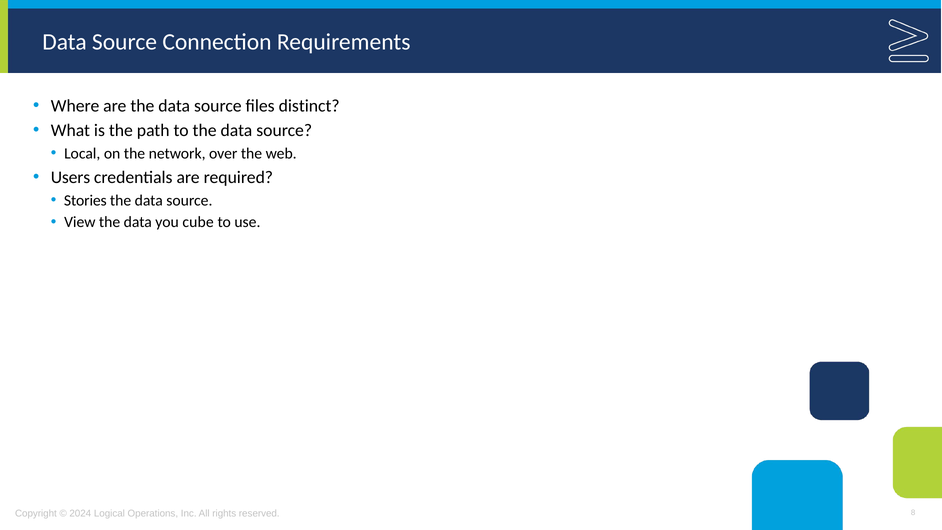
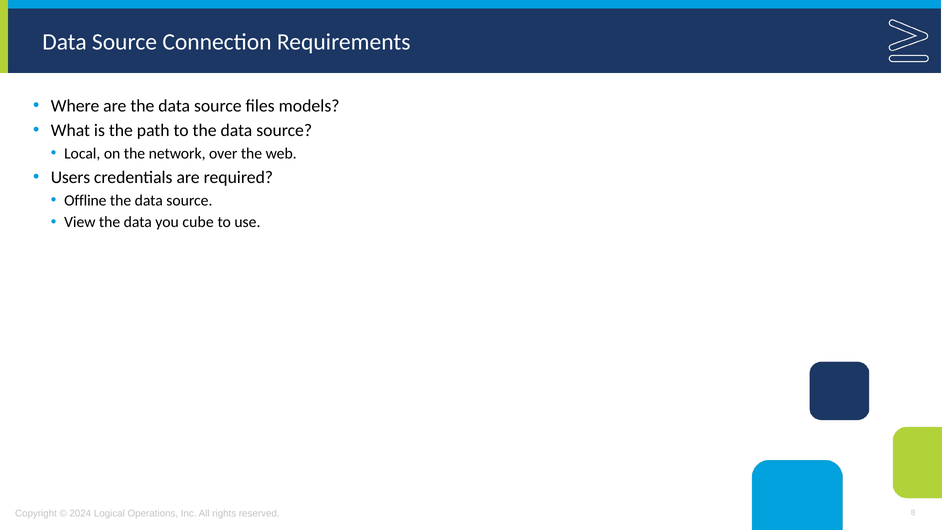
distinct: distinct -> models
Stories: Stories -> Offline
